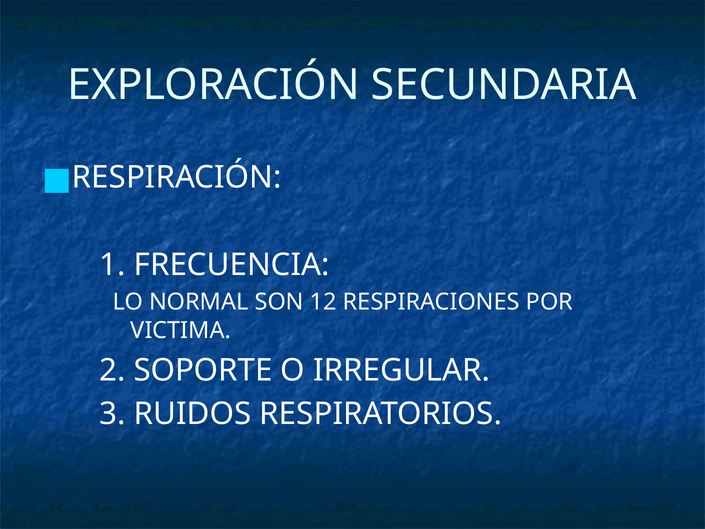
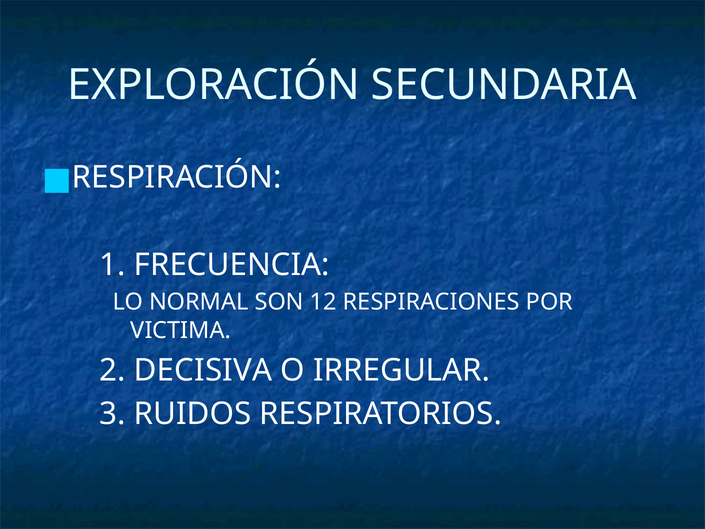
SOPORTE: SOPORTE -> DECISIVA
